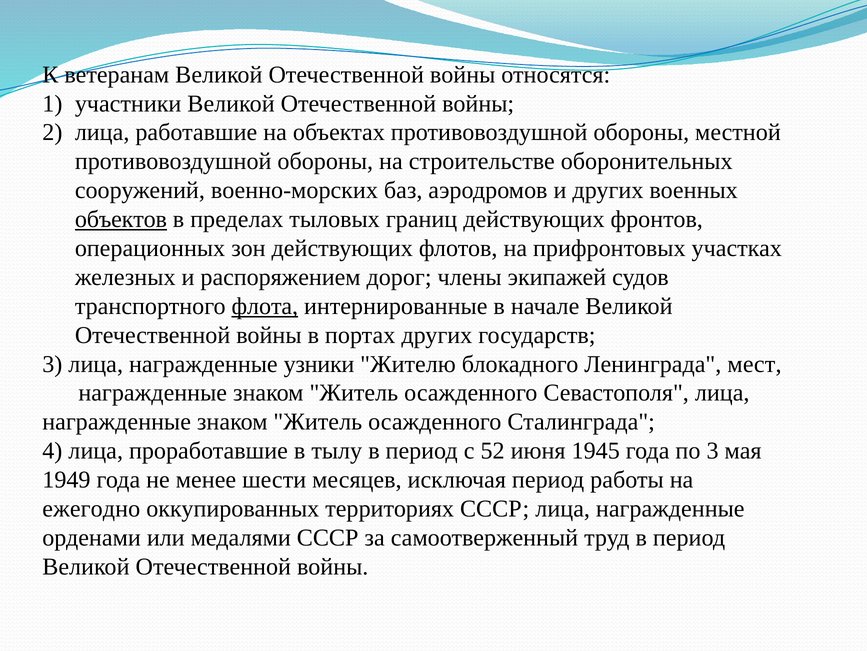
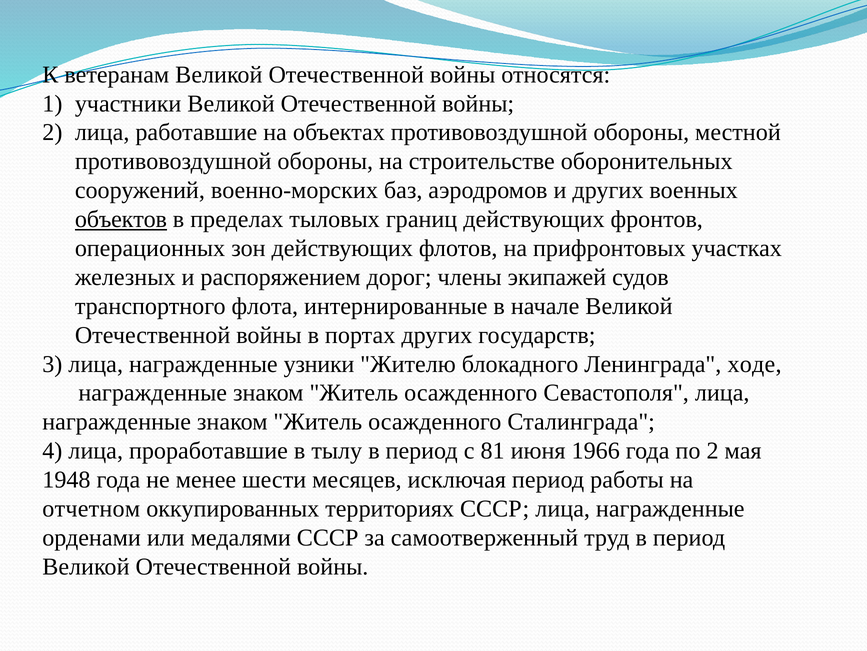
флота underline: present -> none
мест: мест -> ходе
52: 52 -> 81
1945: 1945 -> 1966
по 3: 3 -> 2
1949: 1949 -> 1948
ежегодно: ежегодно -> отчетном
